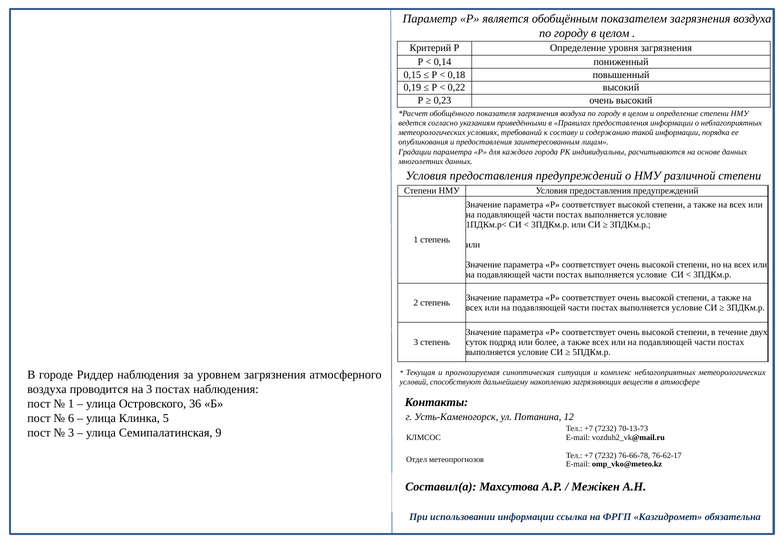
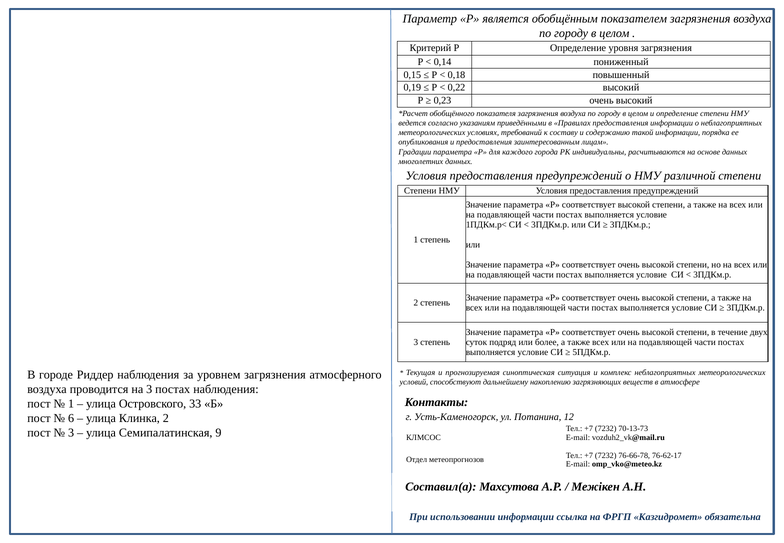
36: 36 -> 33
Клинка 5: 5 -> 2
